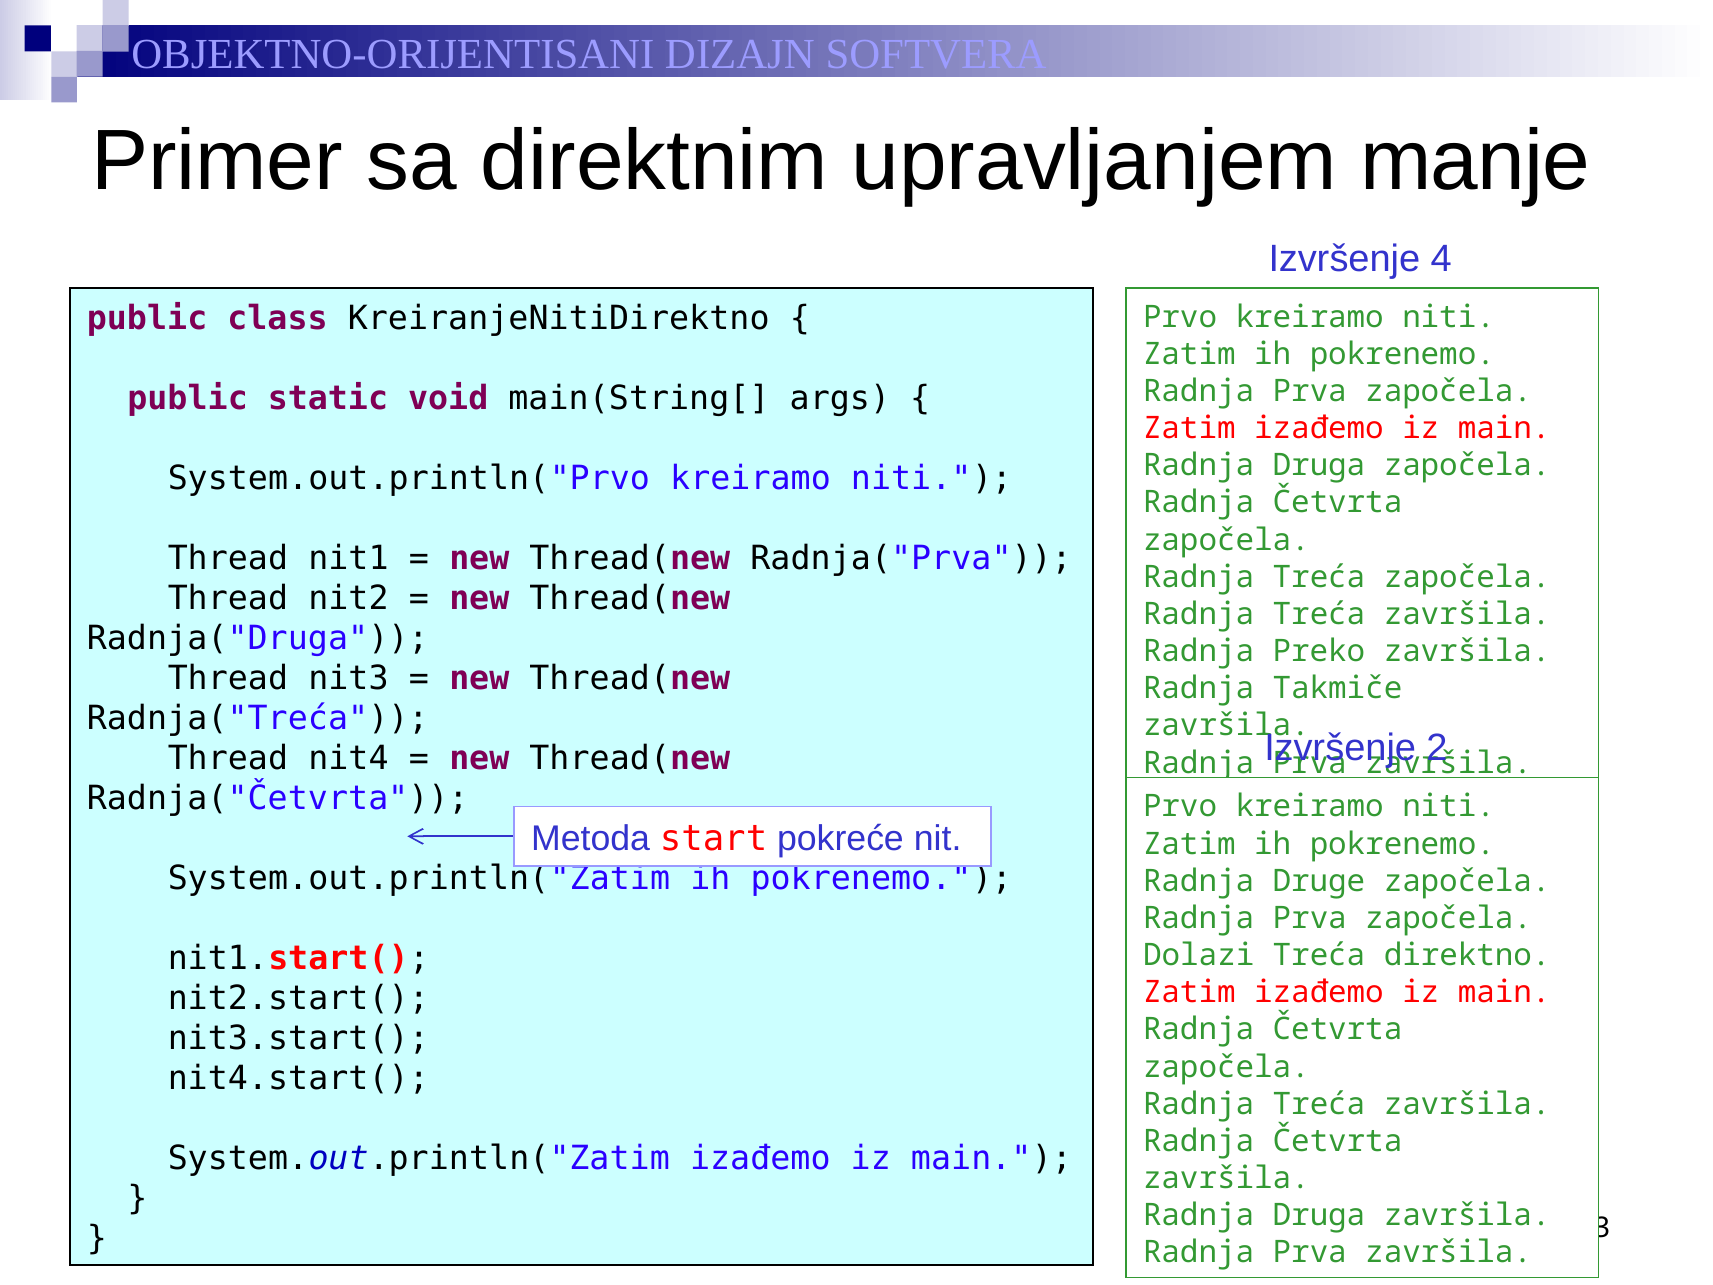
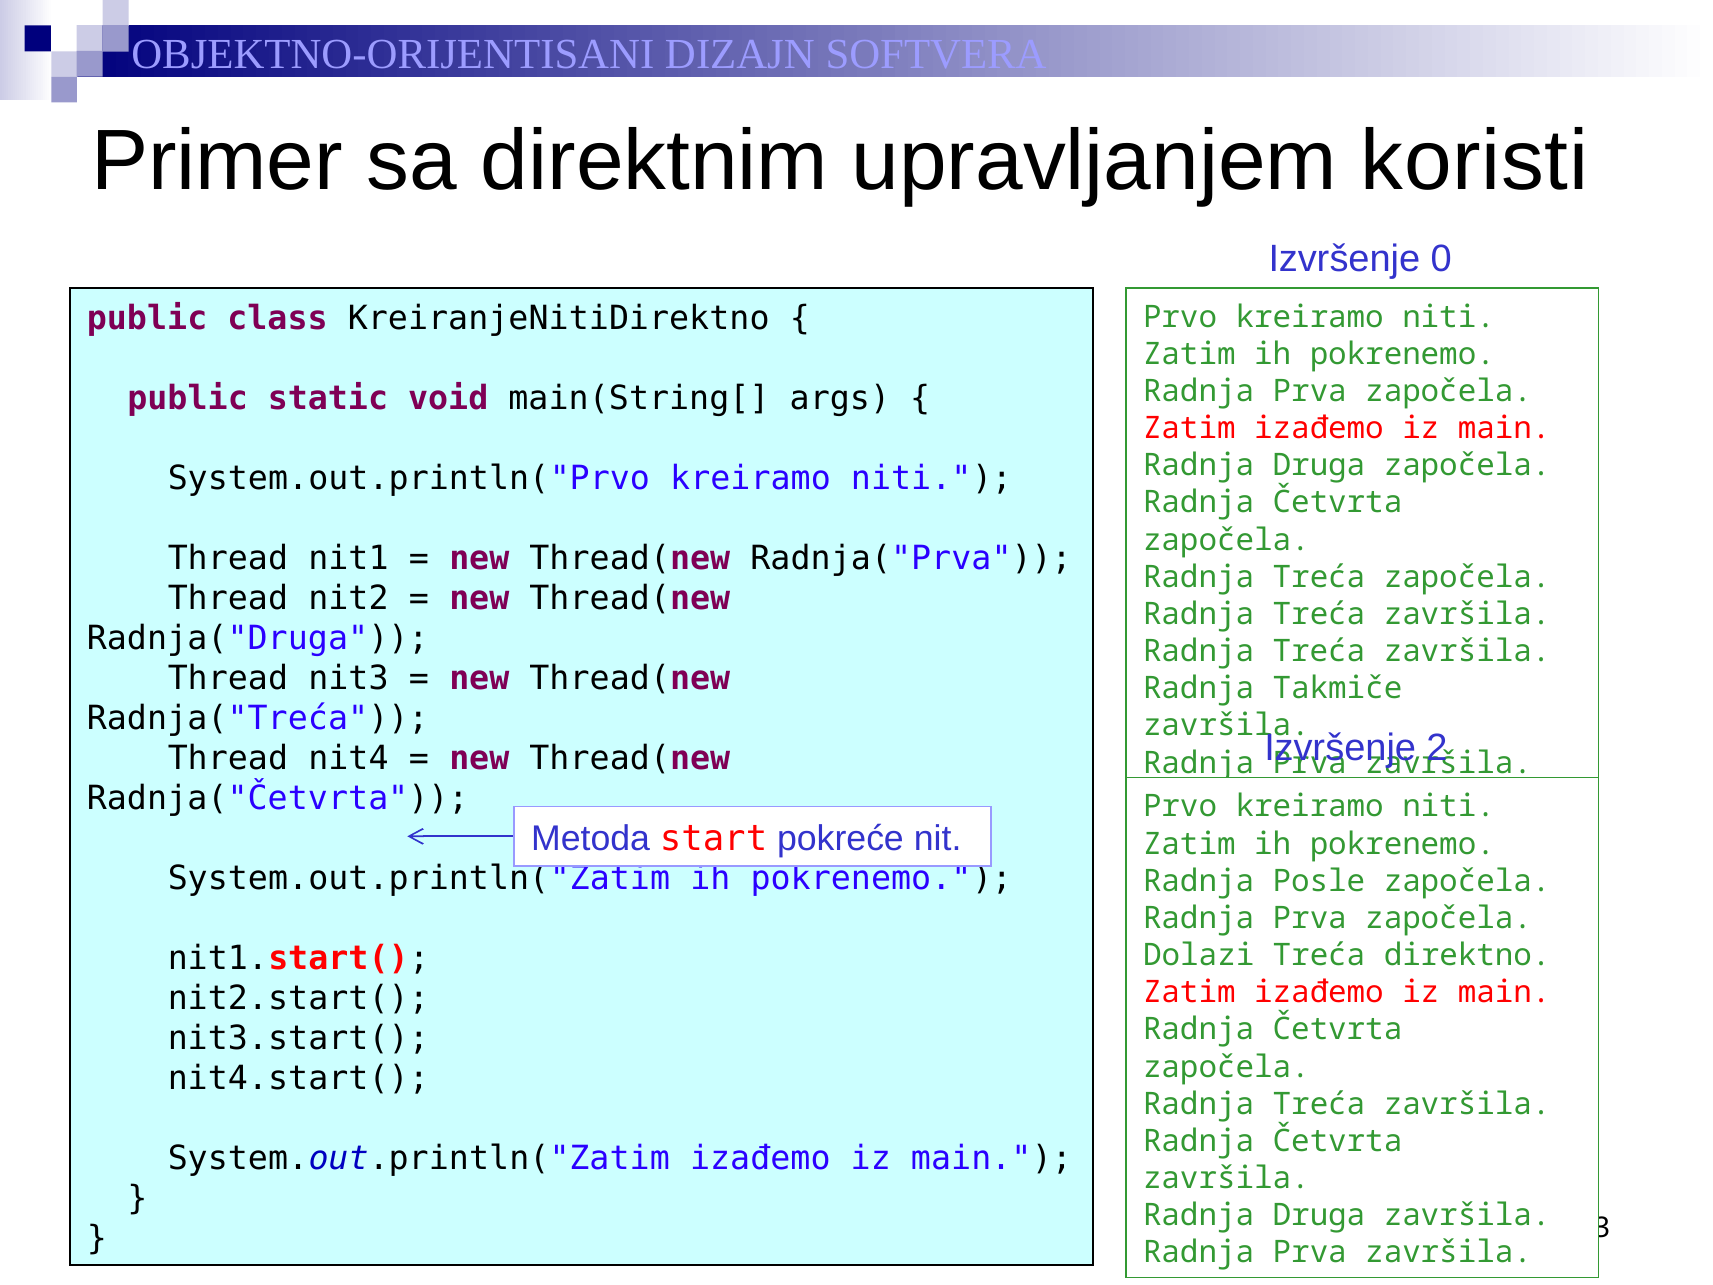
manje: manje -> koristi
4: 4 -> 0
Preko at (1319, 651): Preko -> Treća
Druge: Druge -> Posle
